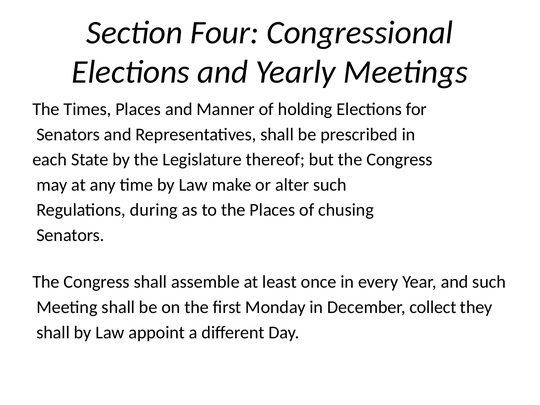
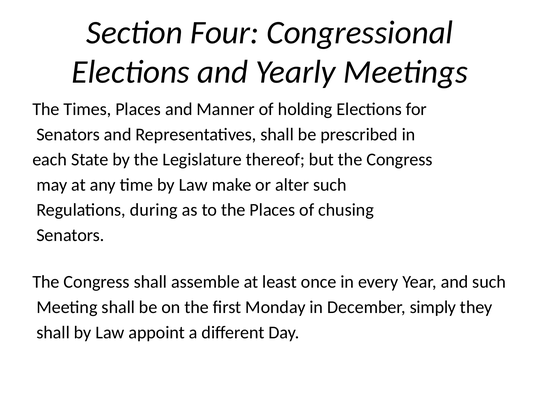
collect: collect -> simply
